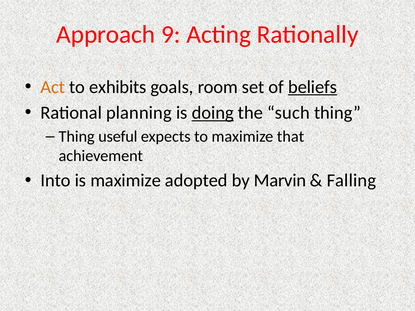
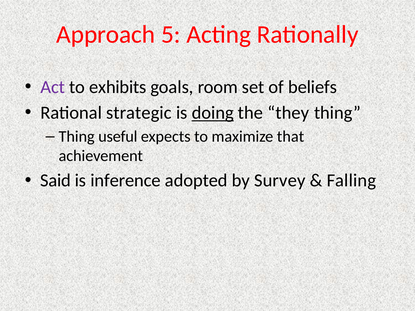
9: 9 -> 5
Act colour: orange -> purple
beliefs underline: present -> none
planning: planning -> strategic
such: such -> they
Into: Into -> Said
is maximize: maximize -> inference
Marvin: Marvin -> Survey
